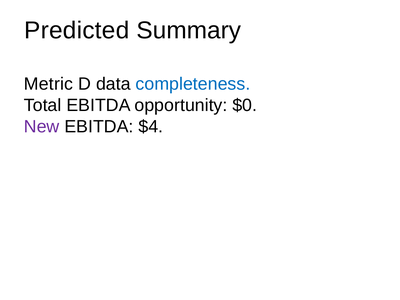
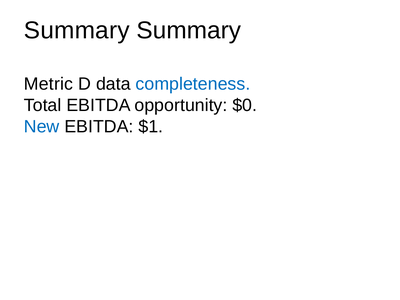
Predicted at (77, 30): Predicted -> Summary
New colour: purple -> blue
$4: $4 -> $1
